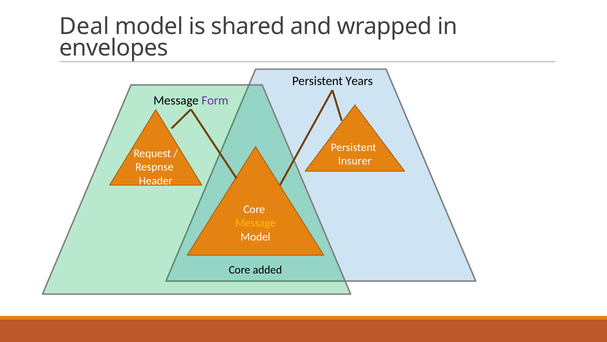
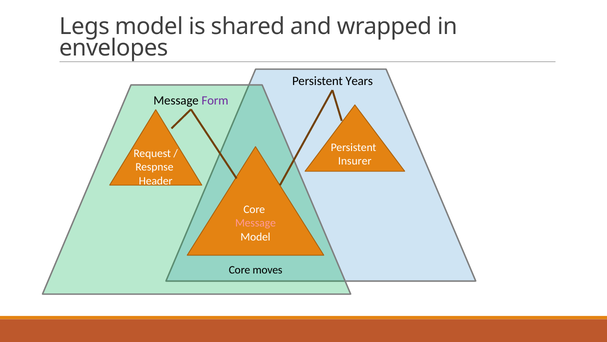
Deal: Deal -> Legs
Message at (255, 223) colour: yellow -> pink
added: added -> moves
